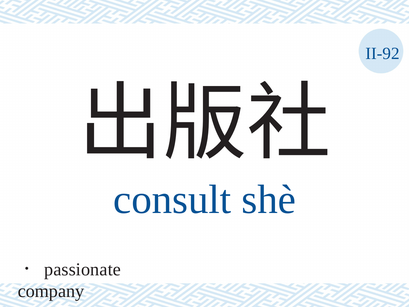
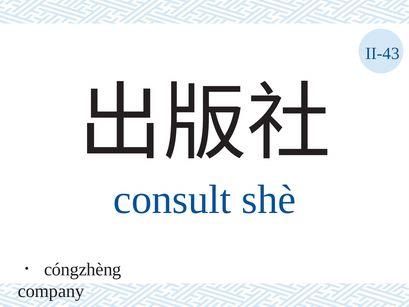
II-92: II-92 -> II-43
passionate: passionate -> cóngzhèng
